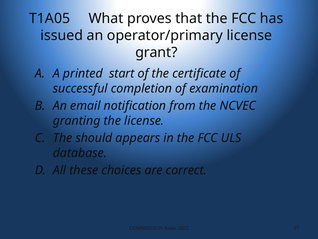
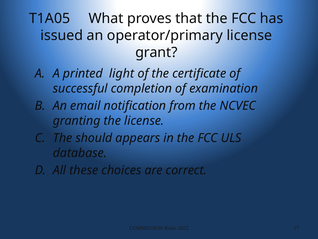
start: start -> light
